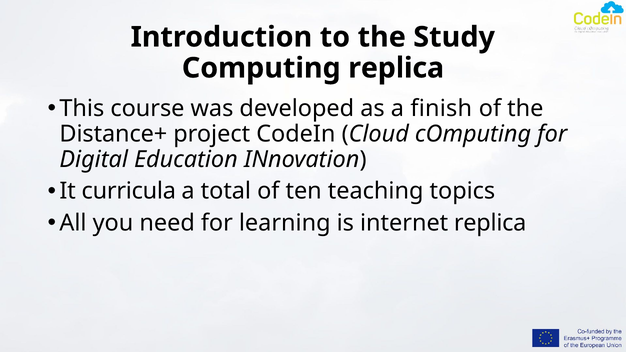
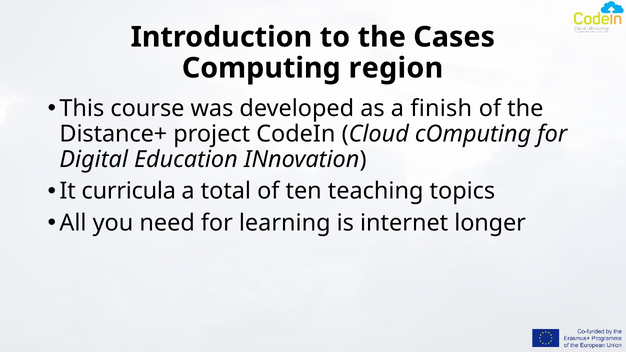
Study: Study -> Cases
Computing replica: replica -> region
internet replica: replica -> longer
